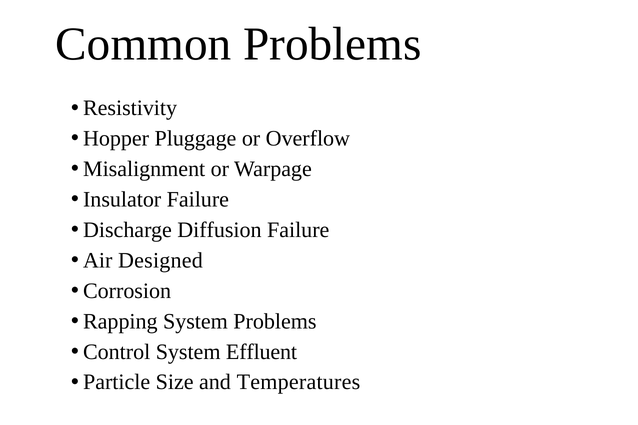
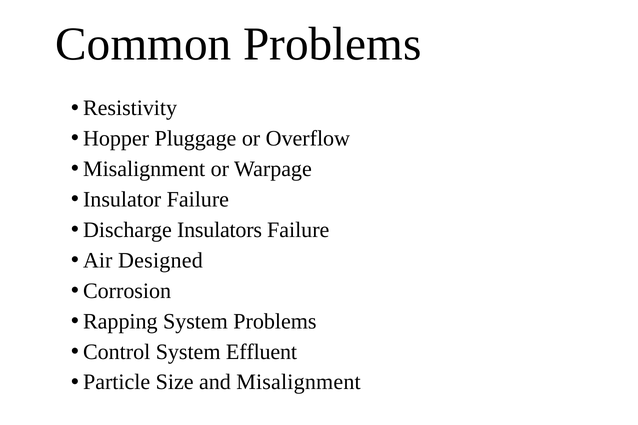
Diffusion: Diffusion -> Insulators
and Temperatures: Temperatures -> Misalignment
